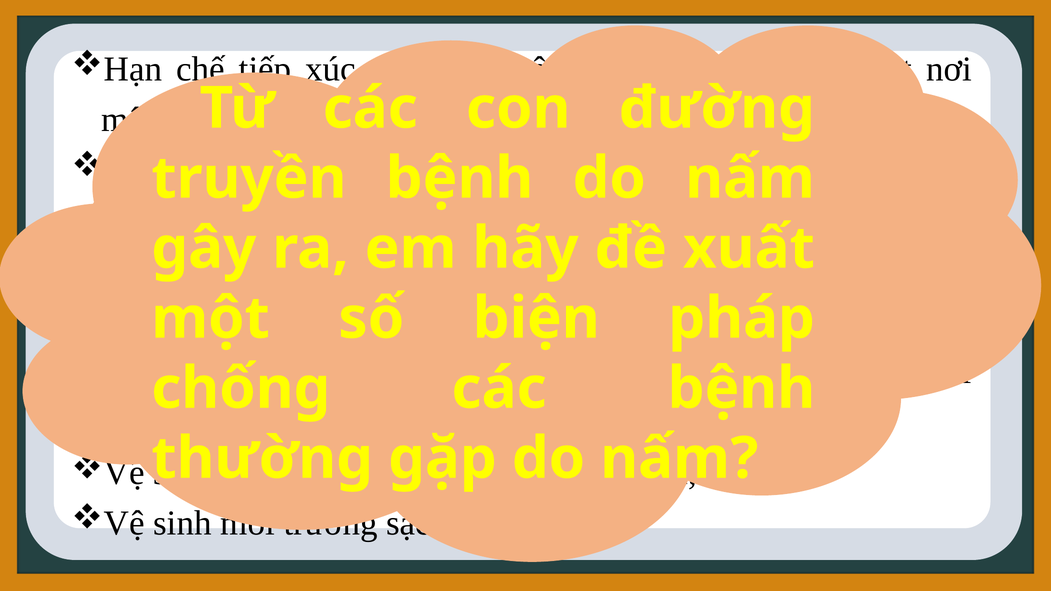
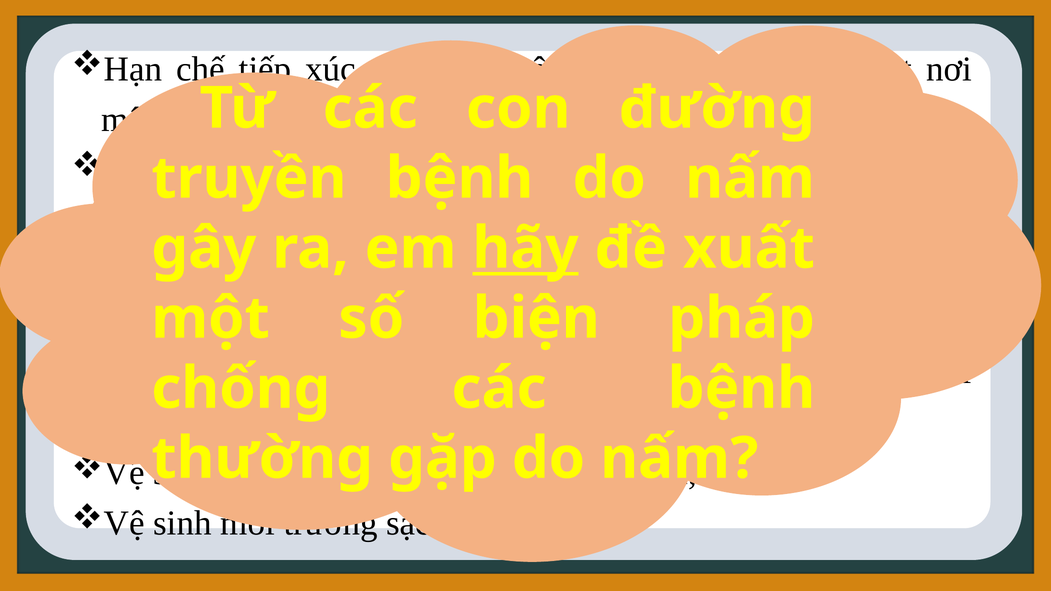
hãy underline: none -> present
